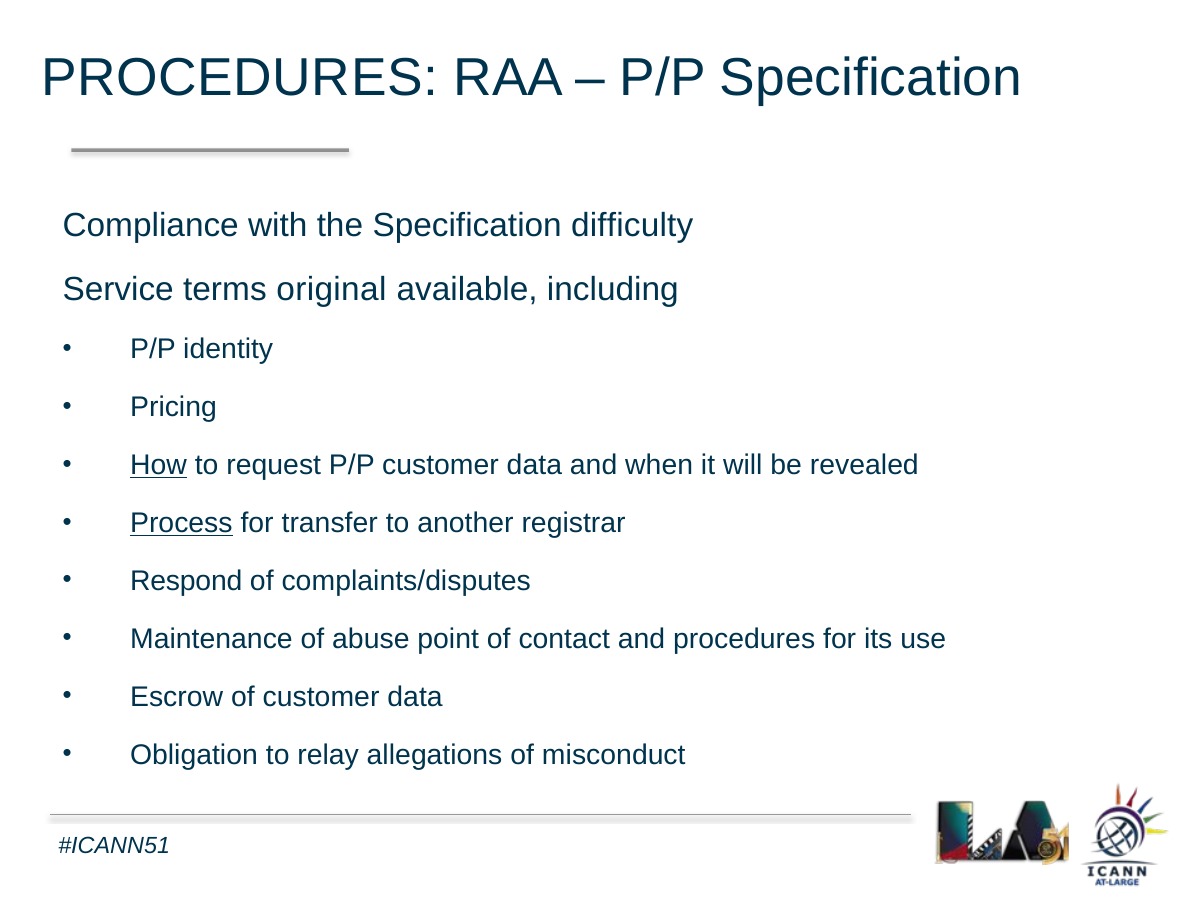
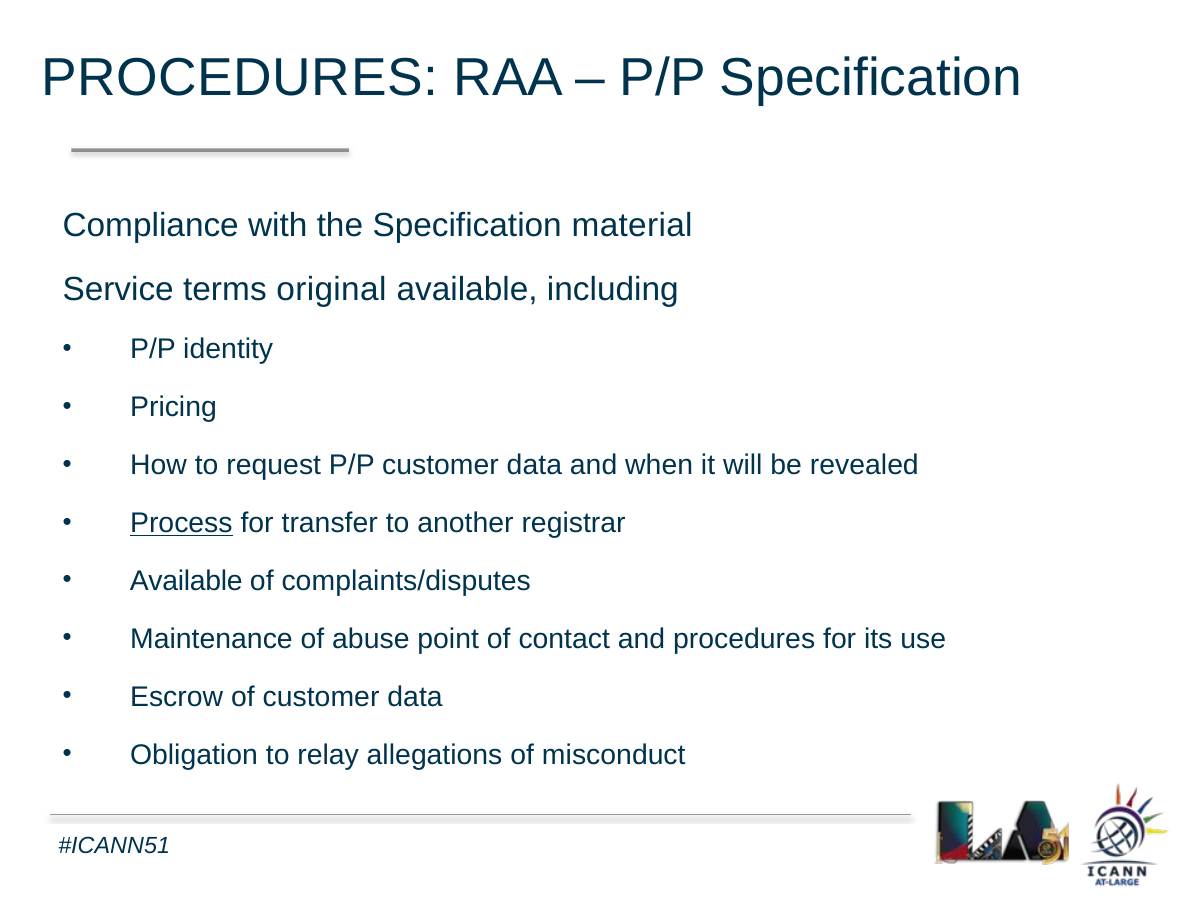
difficulty: difficulty -> material
How underline: present -> none
Respond at (186, 581): Respond -> Available
